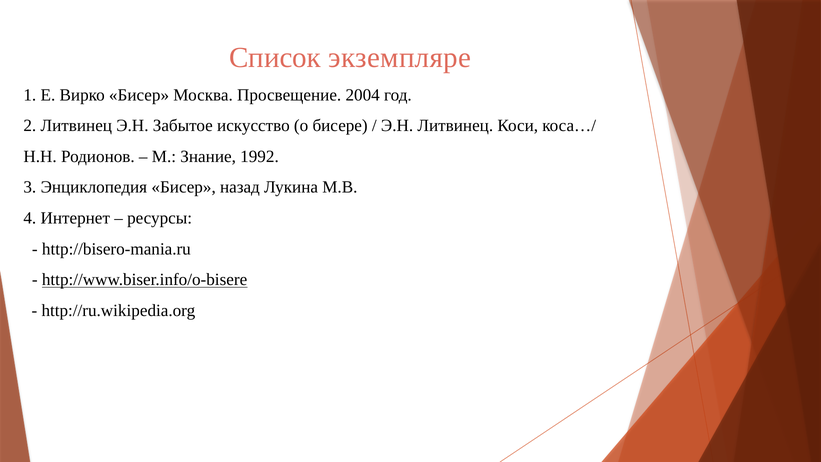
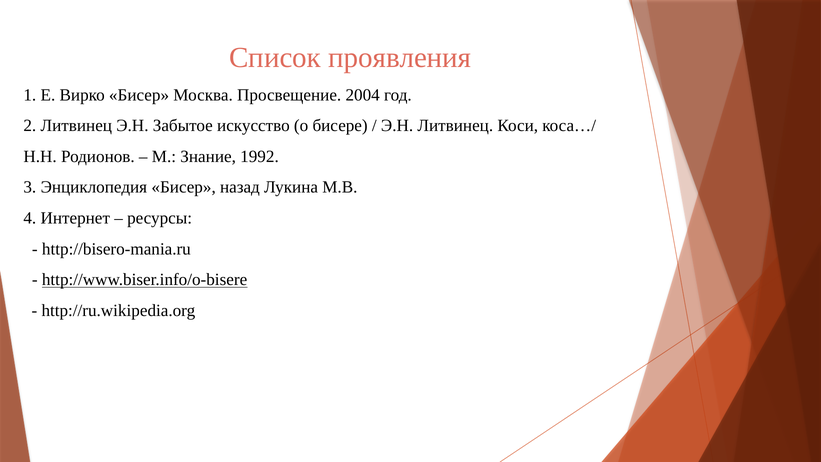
экземпляре: экземпляре -> проявления
